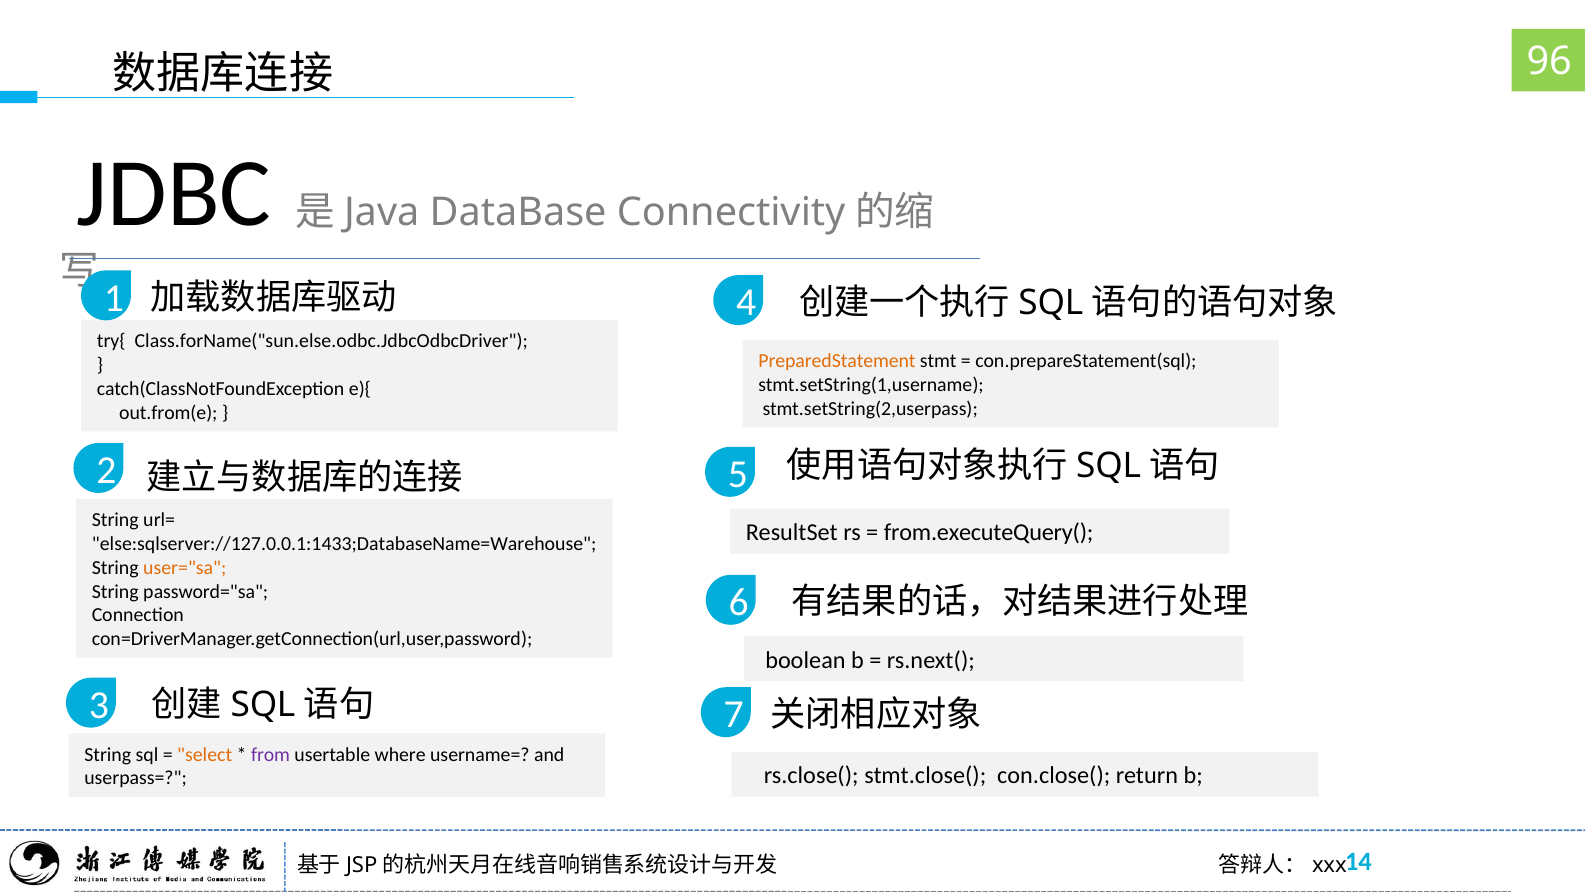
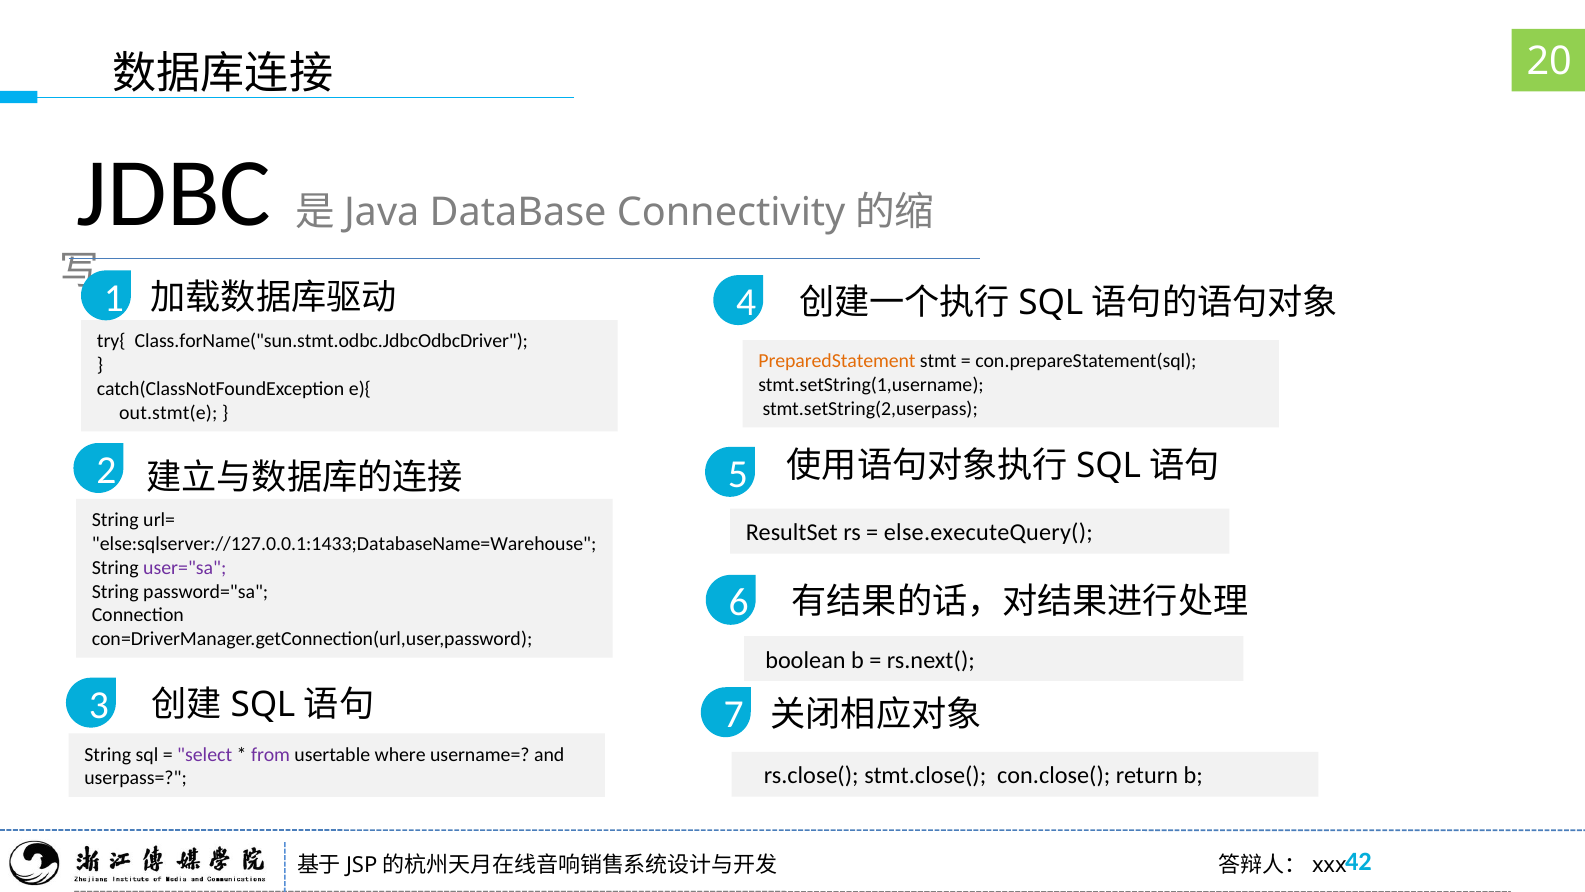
96: 96 -> 20
Class.forName("sun.else.odbc.JdbcOdbcDriver: Class.forName("sun.else.odbc.JdbcOdbcDriver -> Class.forName("sun.stmt.odbc.JdbcOdbcDriver
out.from(e: out.from(e -> out.stmt(e
from.executeQuery(: from.executeQuery( -> else.executeQuery(
user="sa colour: orange -> purple
select colour: orange -> purple
14 at (1359, 861): 14 -> 42
